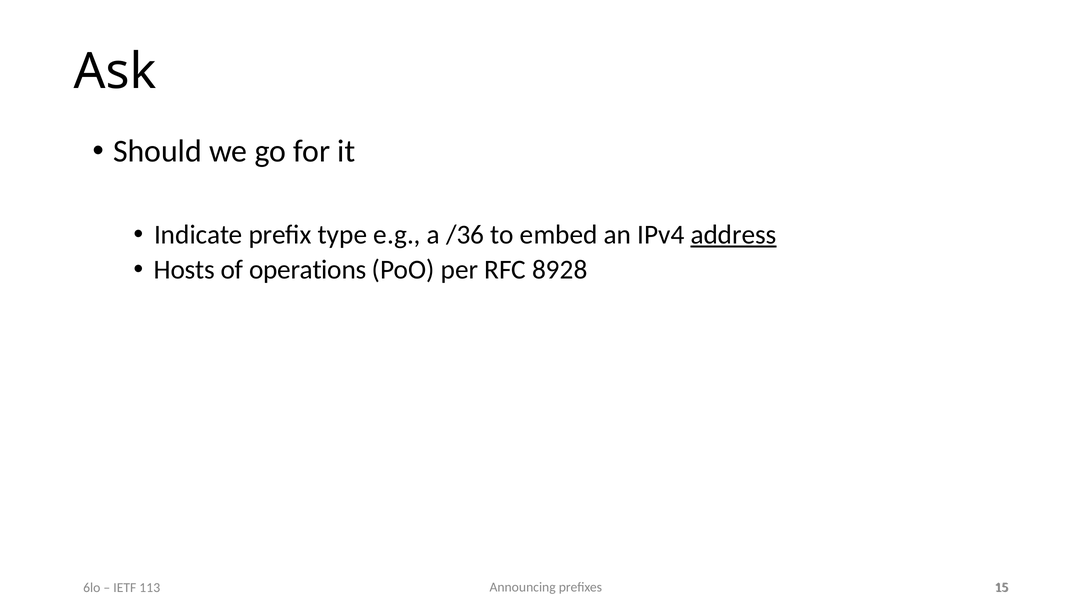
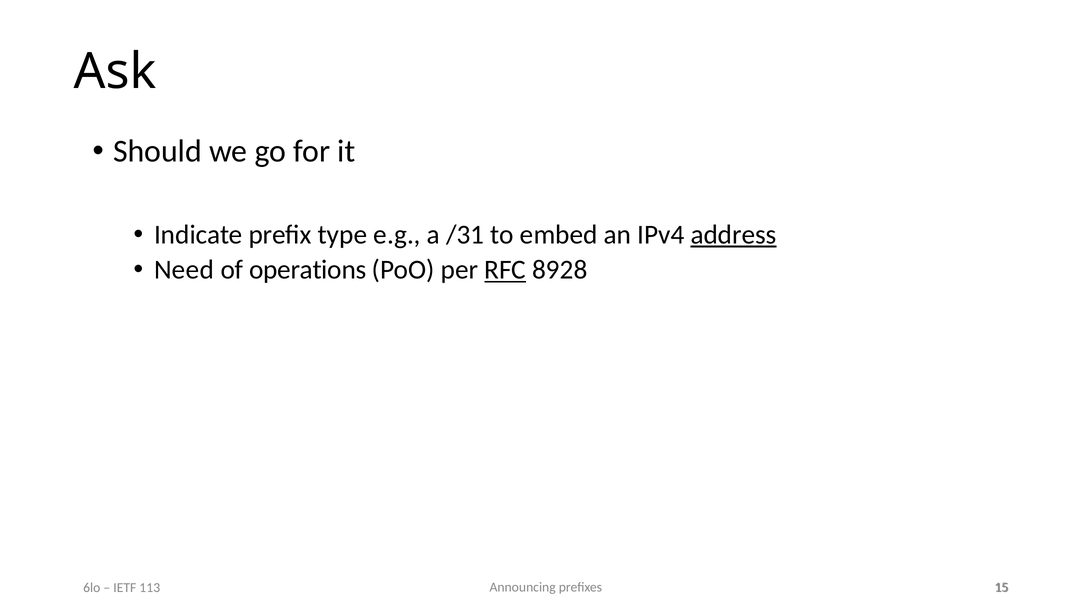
/36: /36 -> /31
Hosts: Hosts -> Need
RFC underline: none -> present
